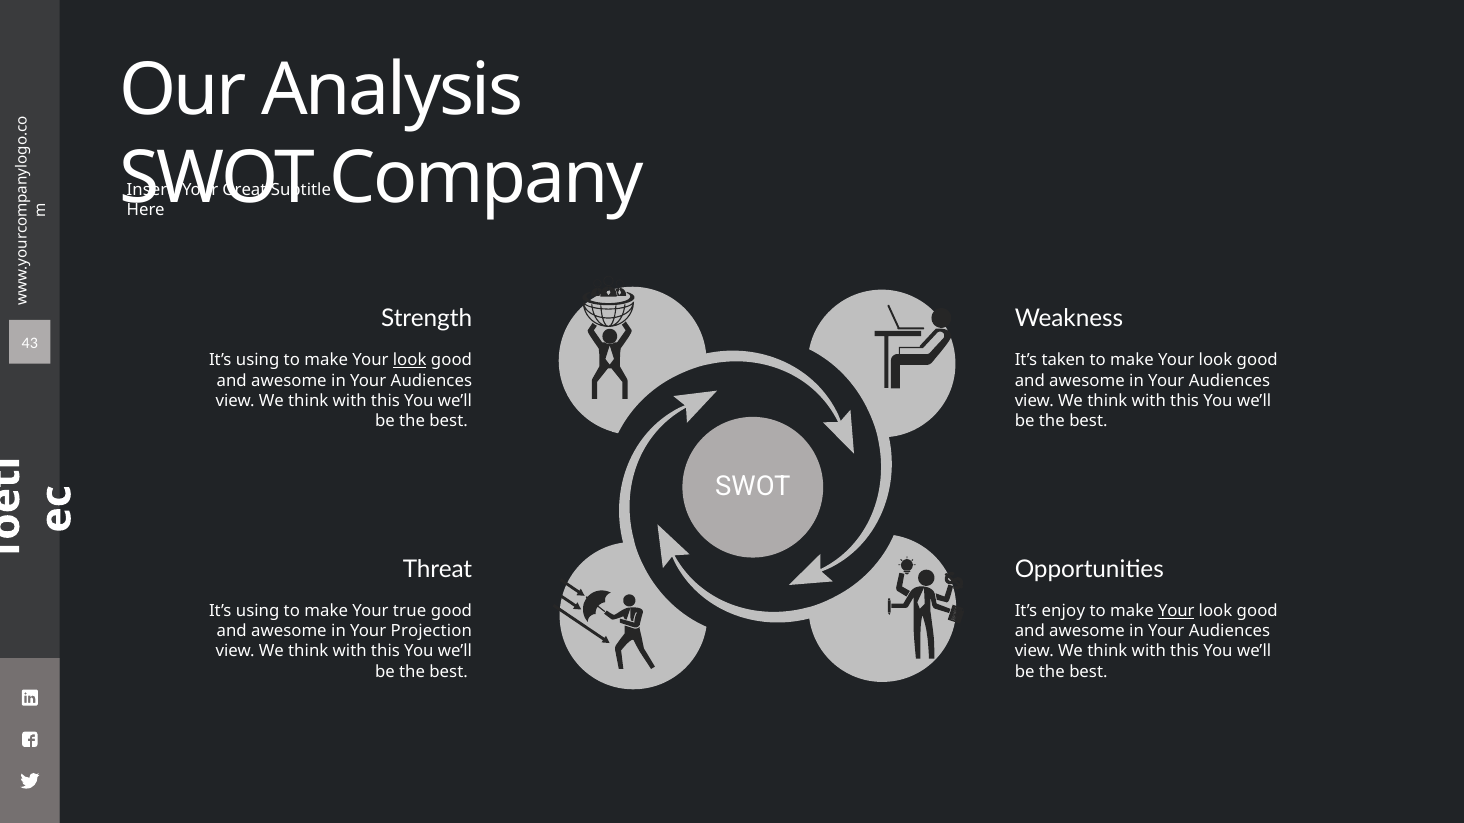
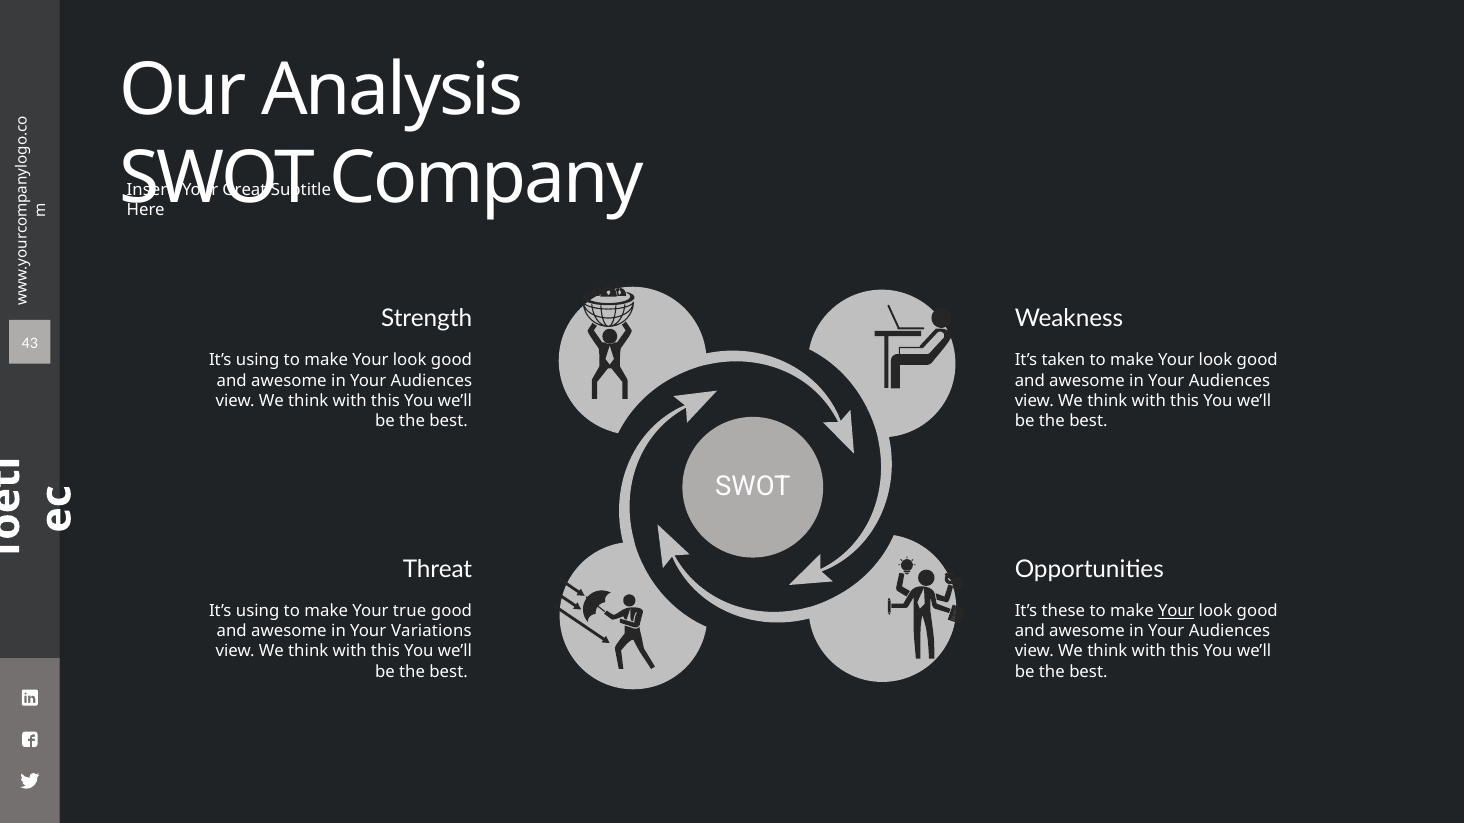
look at (410, 361) underline: present -> none
enjoy: enjoy -> these
Projection: Projection -> Variations
